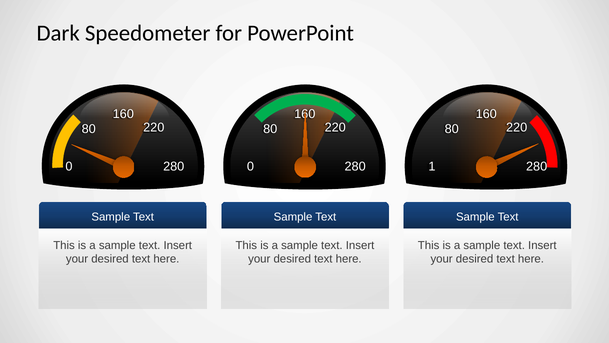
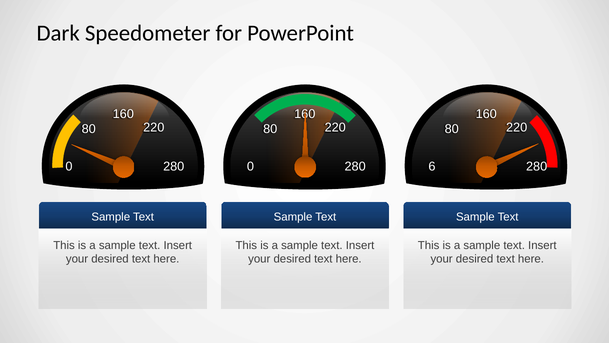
1: 1 -> 6
